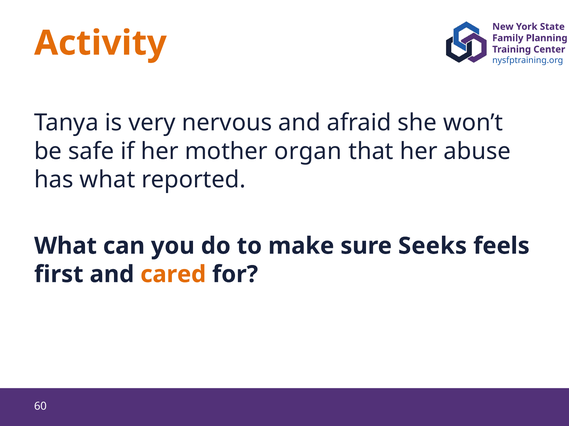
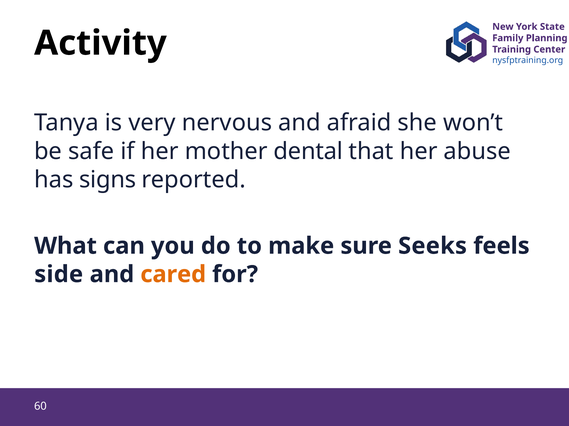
Activity colour: orange -> black
organ: organ -> dental
has what: what -> signs
first: first -> side
